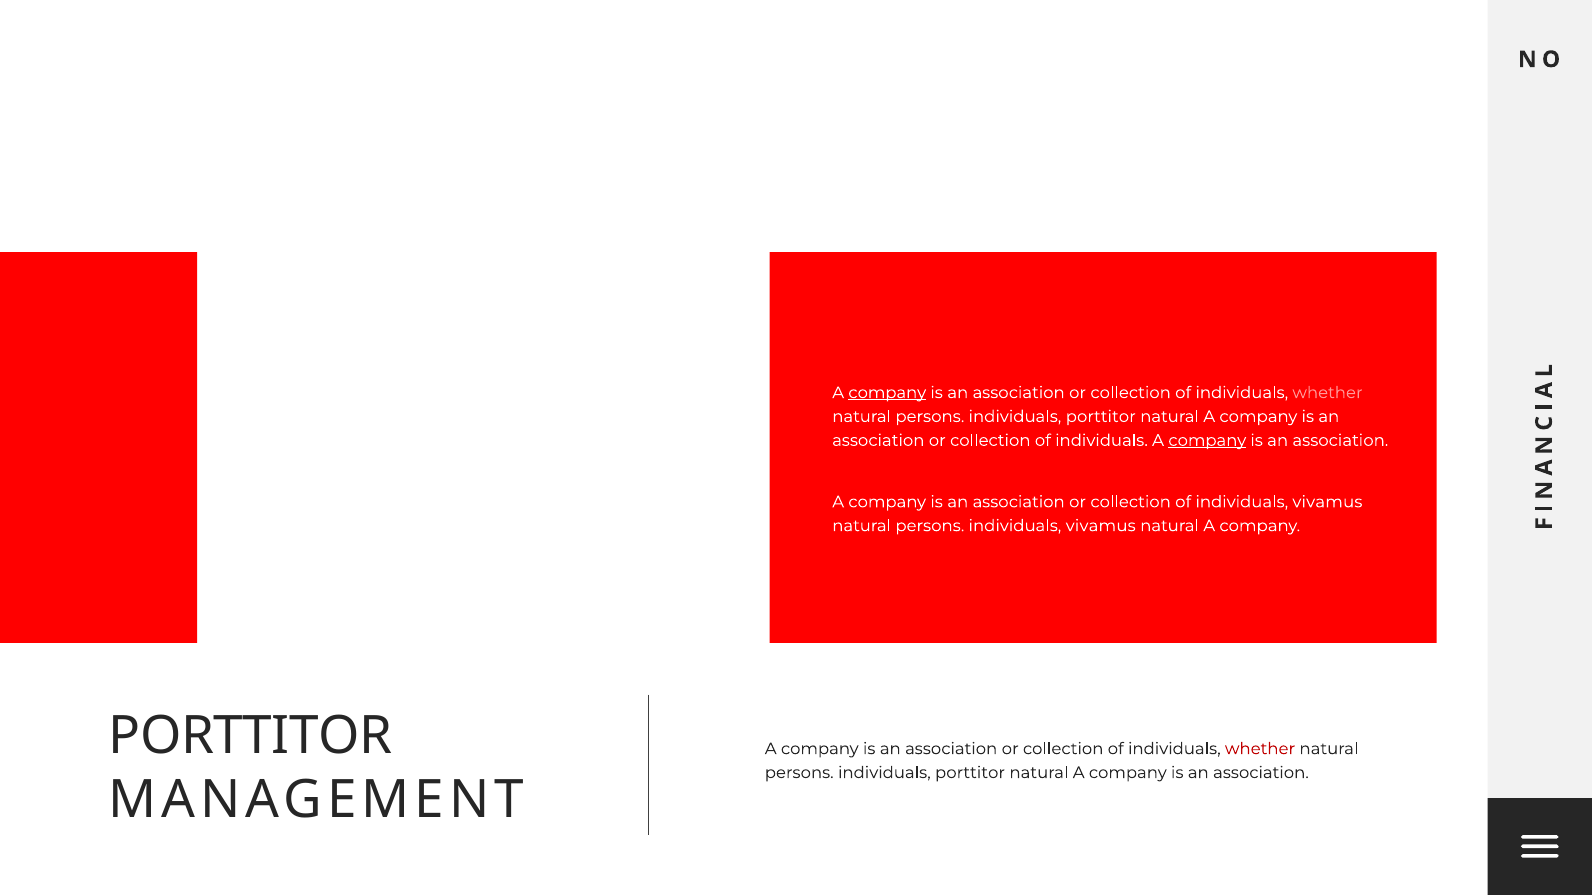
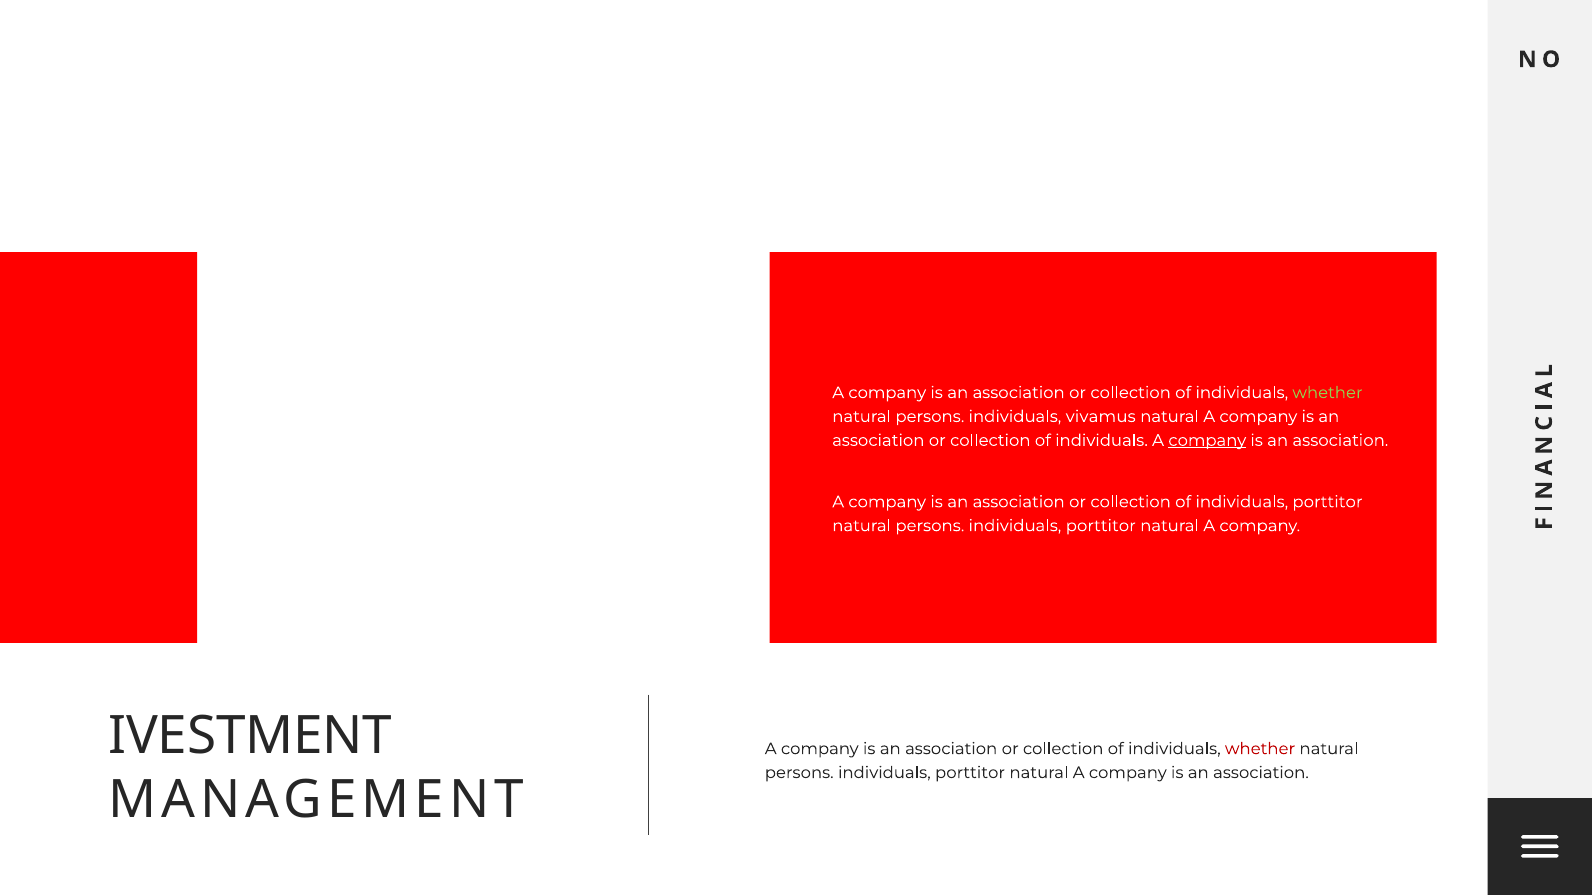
company at (887, 393) underline: present -> none
whether at (1327, 393) colour: pink -> light green
porttitor at (1101, 417): porttitor -> vivamus
of individuals vivamus: vivamus -> porttitor
vivamus at (1101, 526): vivamus -> porttitor
PORTTITOR at (250, 736): PORTTITOR -> IVESTMENT
